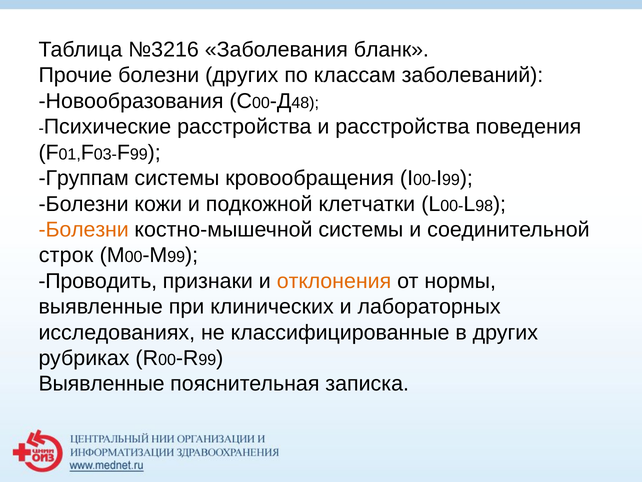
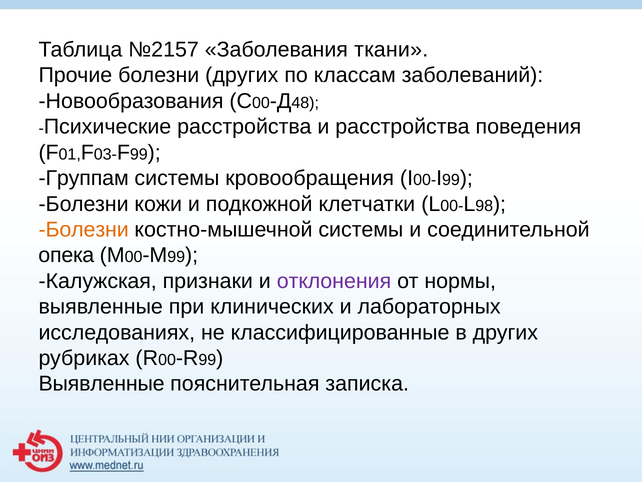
№3216: №3216 -> №2157
бланк: бланк -> ткани
строк: строк -> опека
Проводить: Проводить -> Калужская
отклонения colour: orange -> purple
